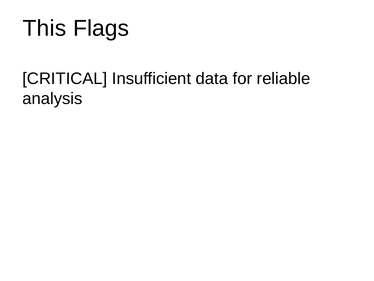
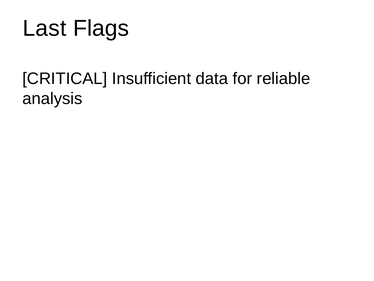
This: This -> Last
